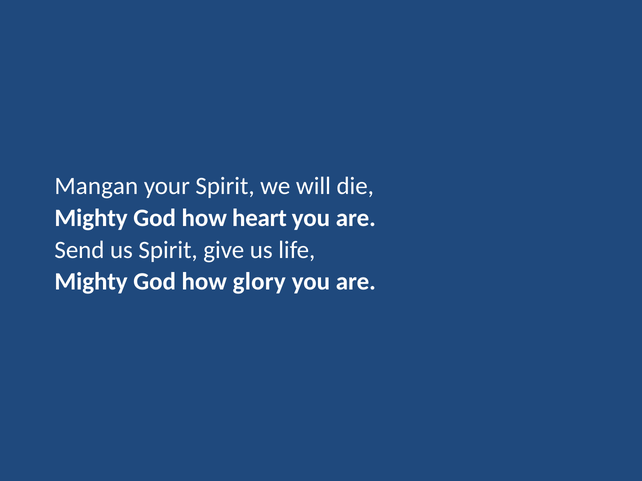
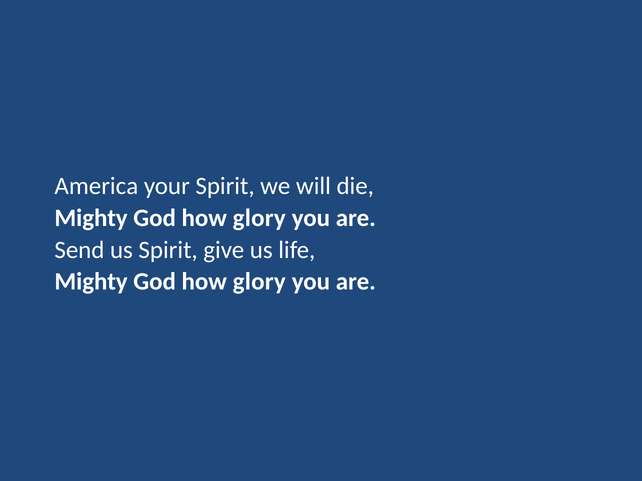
Mangan: Mangan -> America
heart at (260, 218): heart -> glory
